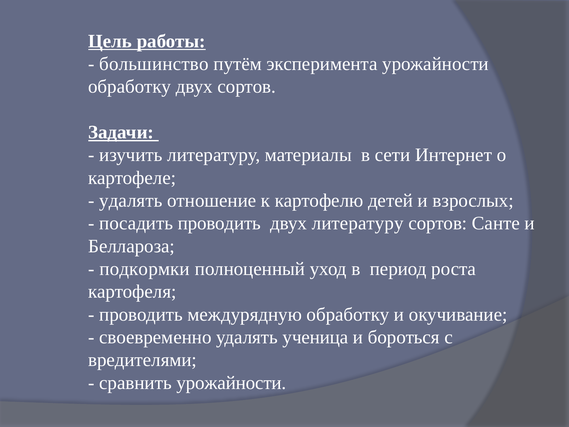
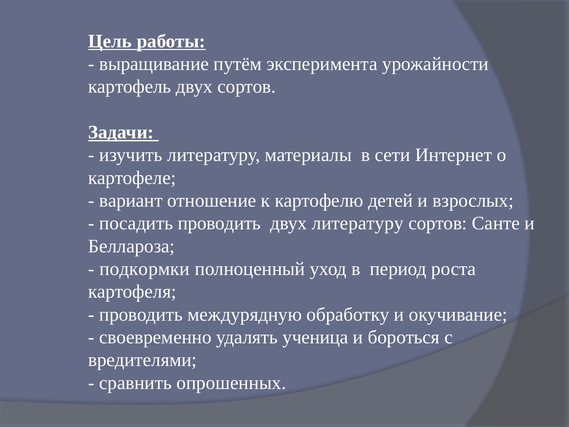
большинство: большинство -> выращивание
обработку at (130, 87): обработку -> картофель
удалять at (131, 200): удалять -> вариант
сравнить урожайности: урожайности -> опрошенных
